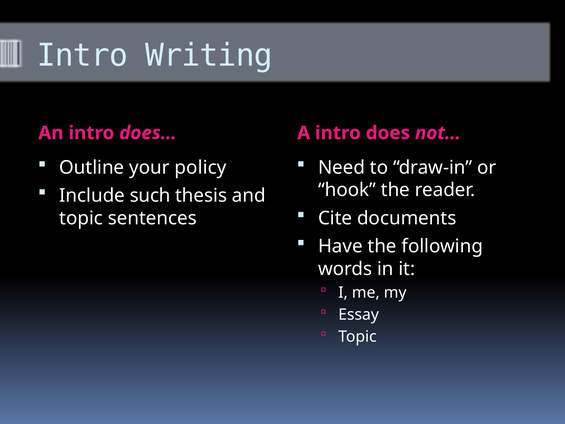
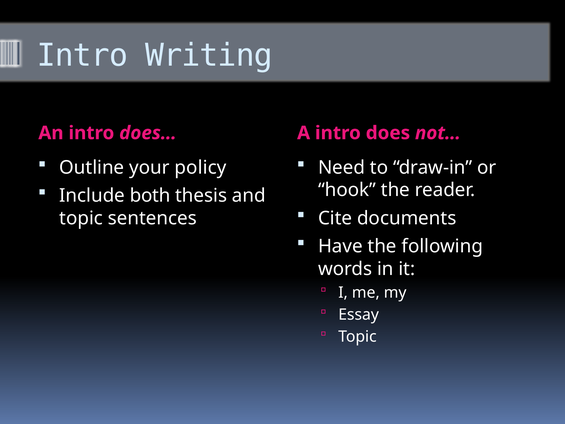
such: such -> both
